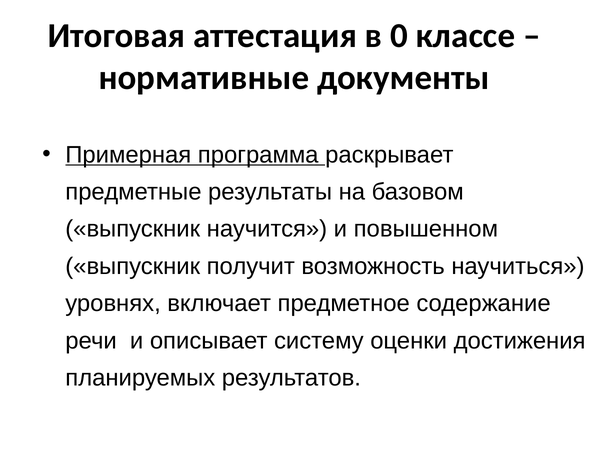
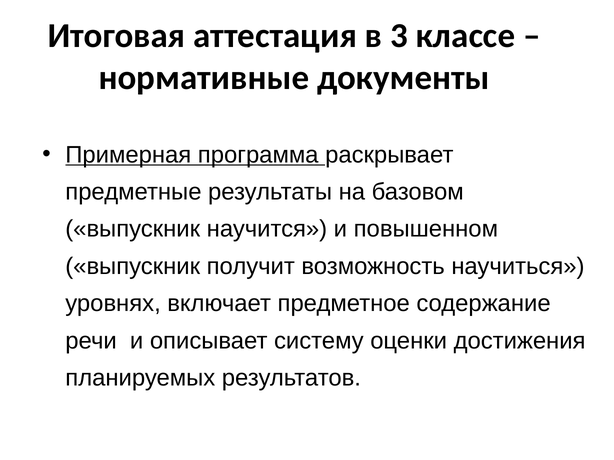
0: 0 -> 3
